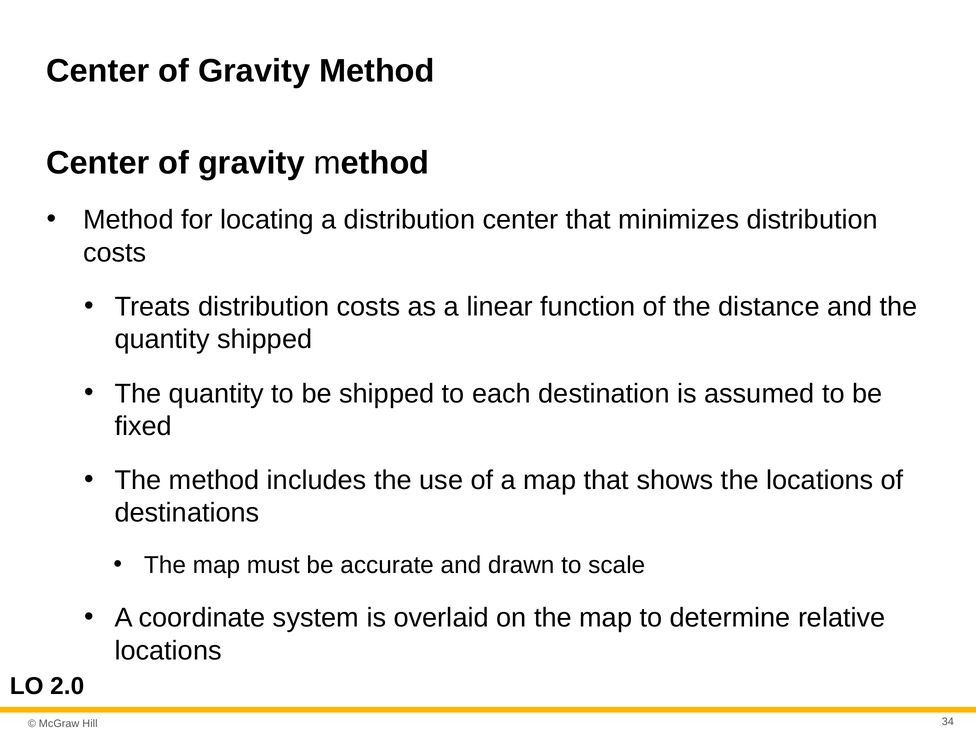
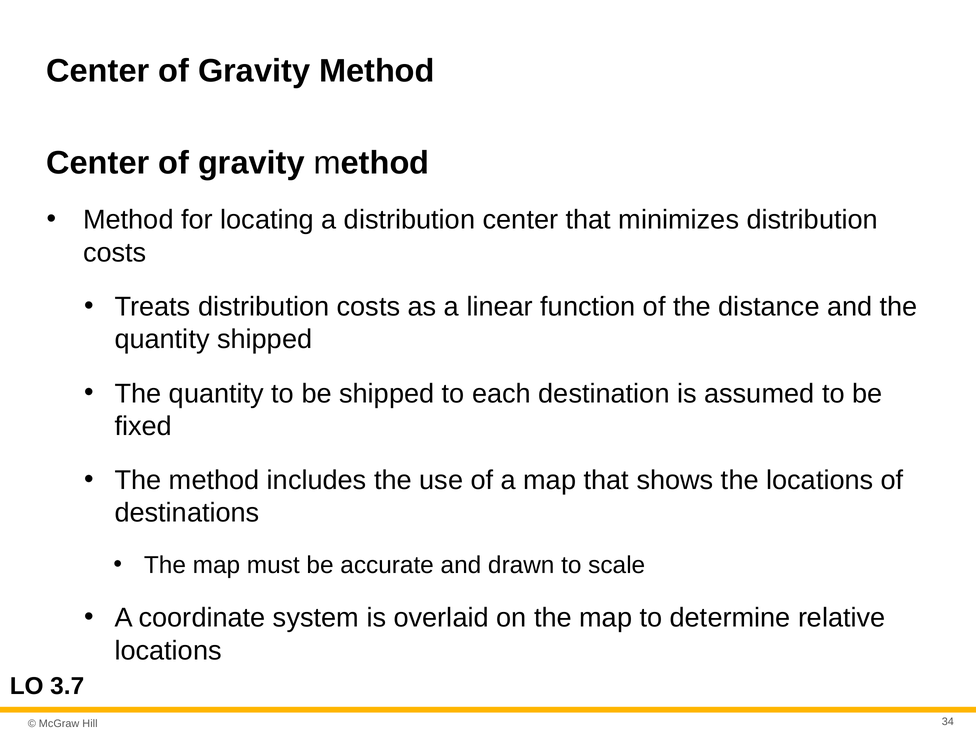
2.0: 2.0 -> 3.7
